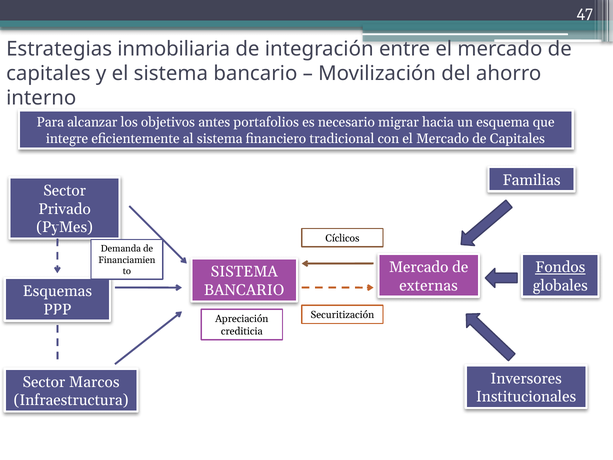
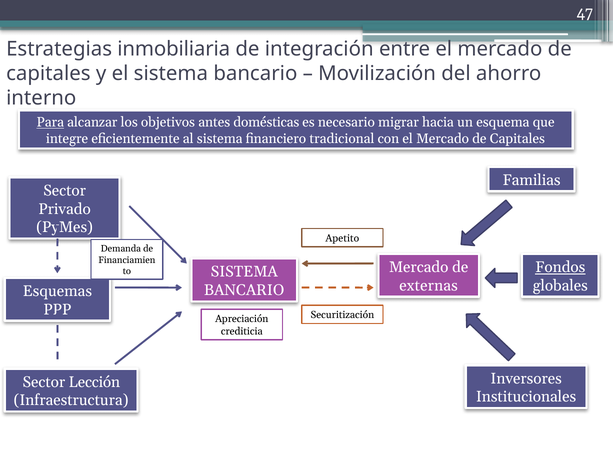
Para underline: none -> present
portafolios: portafolios -> domésticas
Cíclicos: Cíclicos -> Apetito
Marcos: Marcos -> Lección
